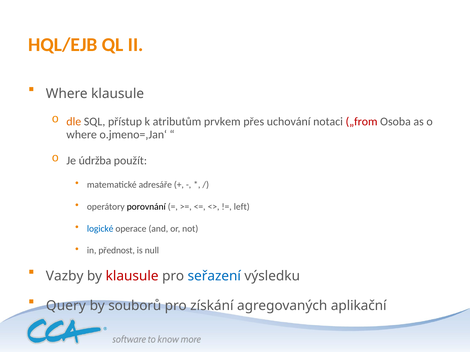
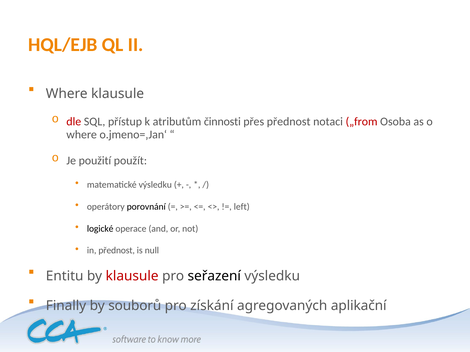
dle colour: orange -> red
prvkem: prvkem -> činnosti
přes uchování: uchování -> přednost
údržba: údržba -> použití
matematické adresáře: adresáře -> výsledku
logické colour: blue -> black
Vazby: Vazby -> Entitu
seřazení colour: blue -> black
Query: Query -> Finally
